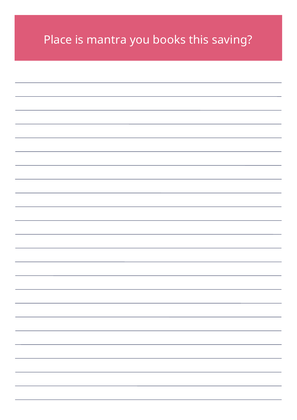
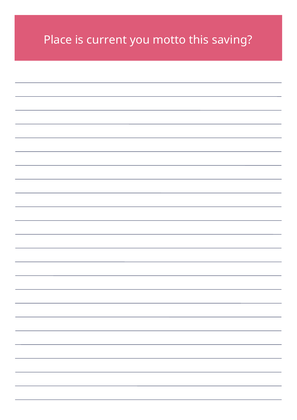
mantra: mantra -> current
books: books -> motto
